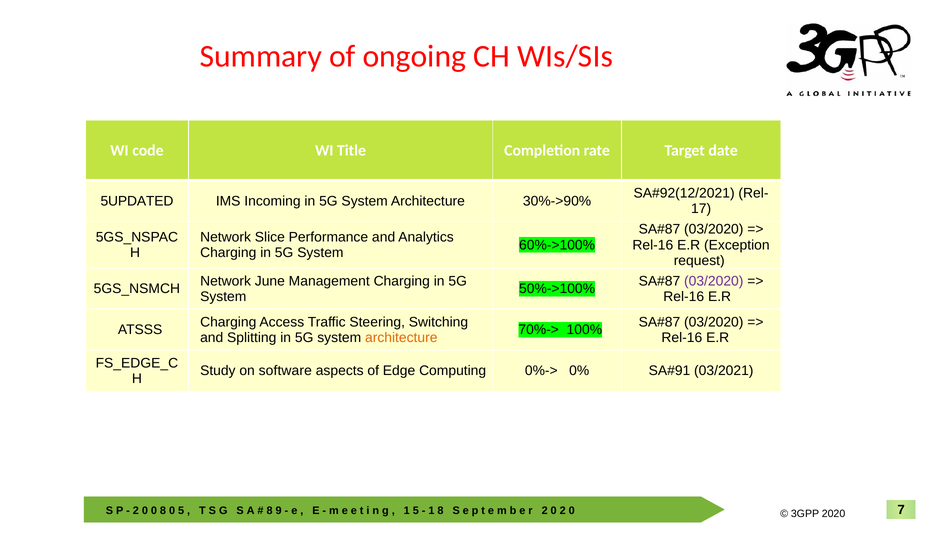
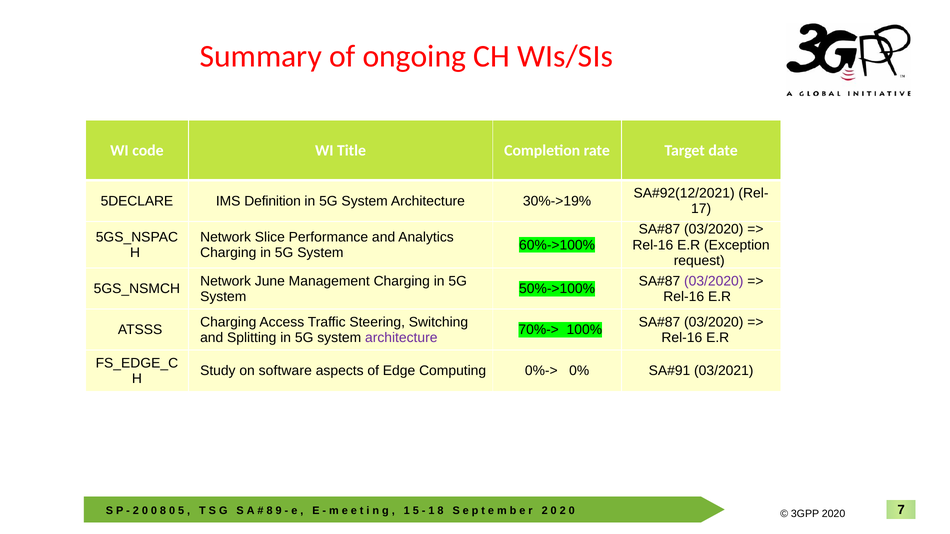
5UPDATED: 5UPDATED -> 5DECLARE
Incoming: Incoming -> Definition
30%->90%: 30%->90% -> 30%->19%
architecture at (401, 338) colour: orange -> purple
